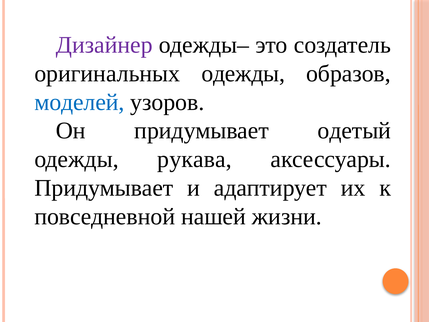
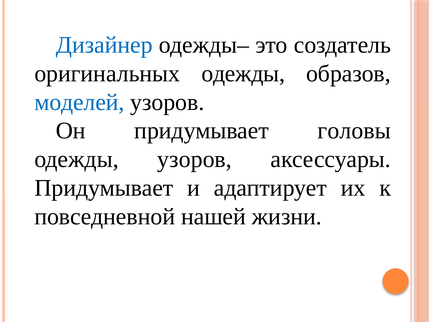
Дизайнер colour: purple -> blue
одетый: одетый -> головы
одежды рукава: рукава -> узоров
